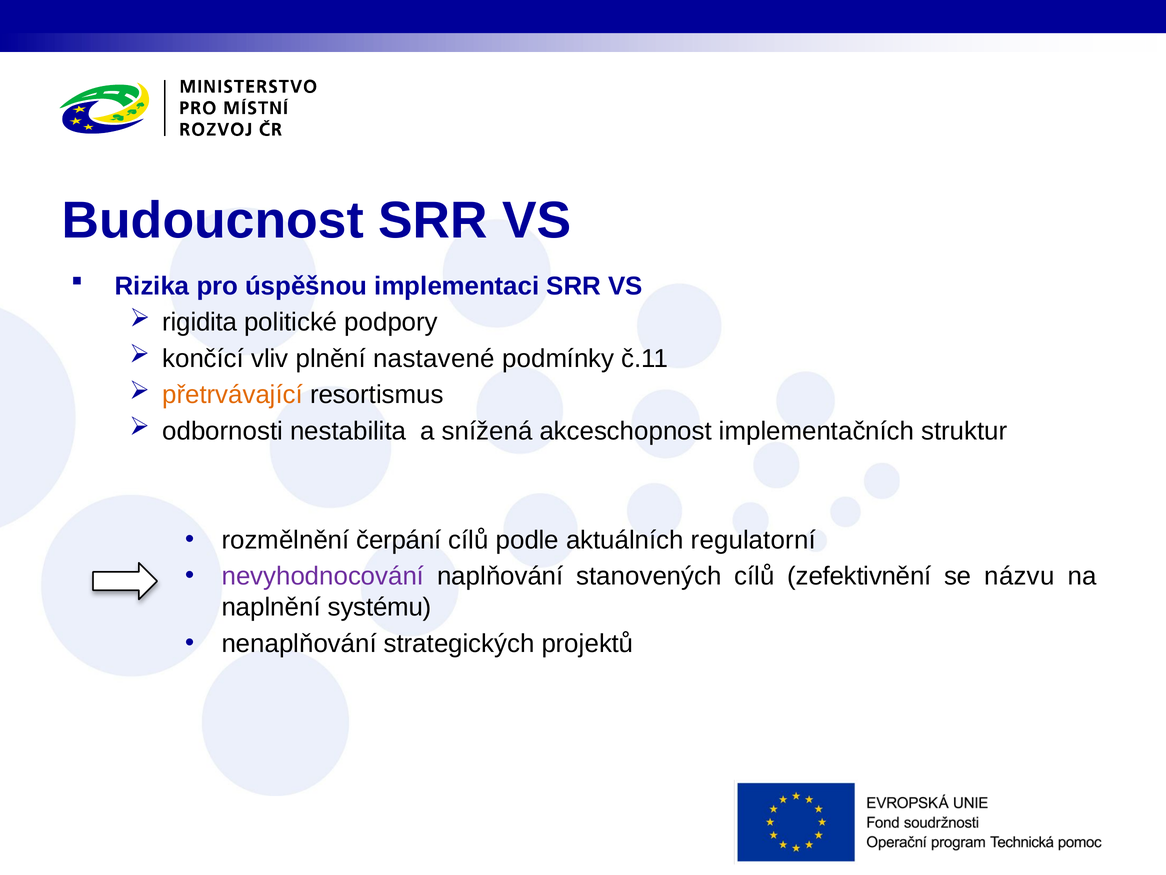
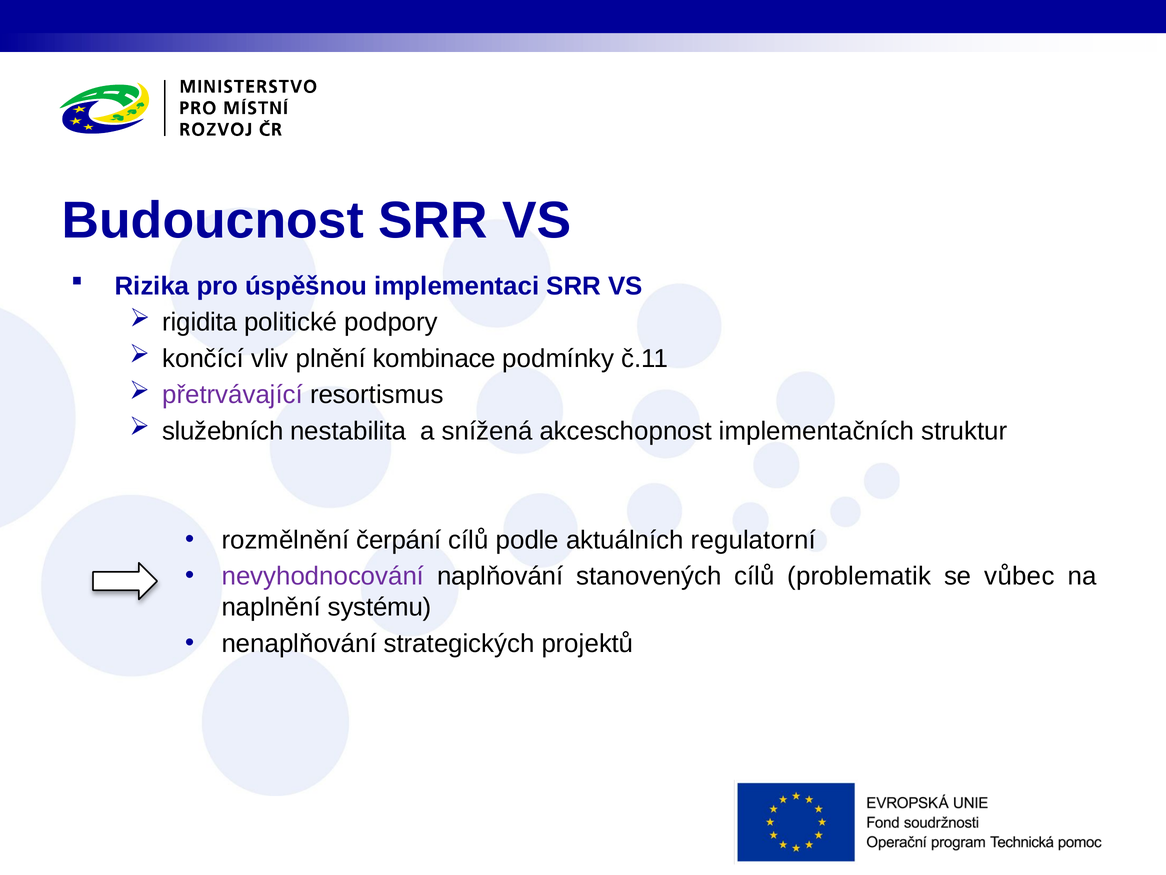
nastavené: nastavené -> kombinace
přetrvávající colour: orange -> purple
odbornosti: odbornosti -> služebních
zefektivnění: zefektivnění -> problematik
názvu: názvu -> vůbec
